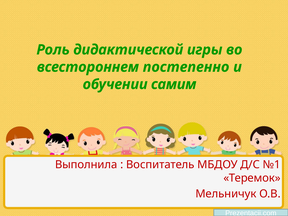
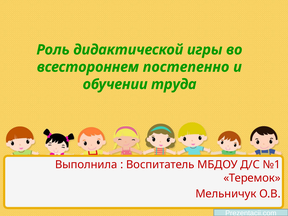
самим: самим -> труда
